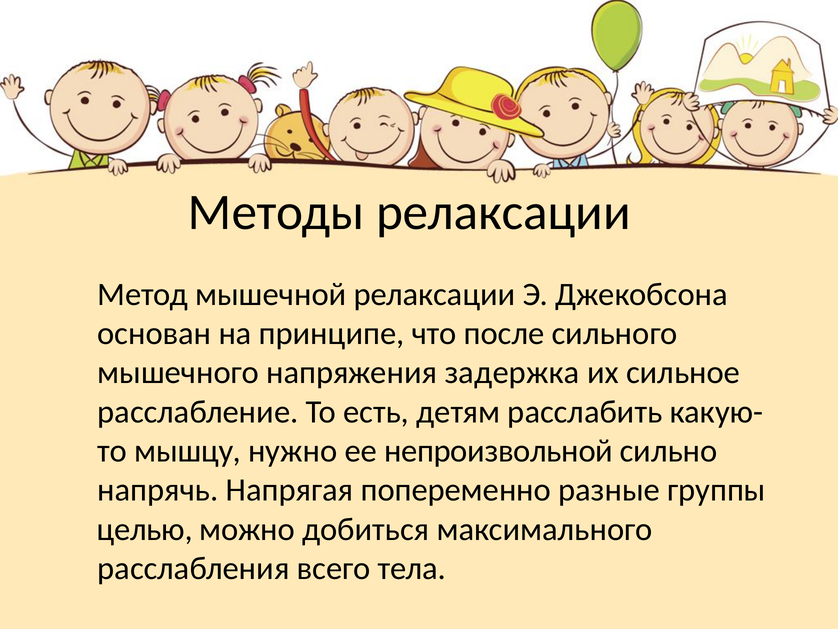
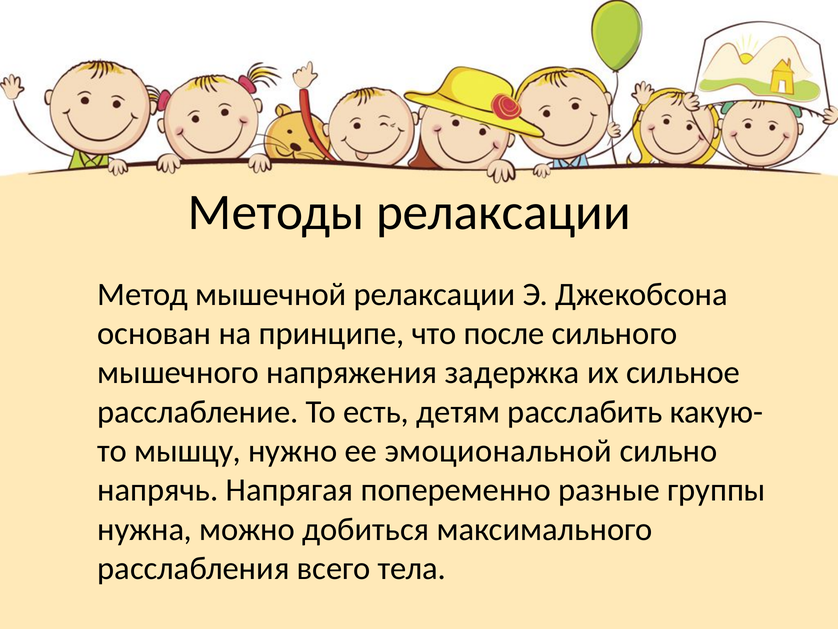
непроизвольной: непроизвольной -> эмоциональной
целью: целью -> нужна
